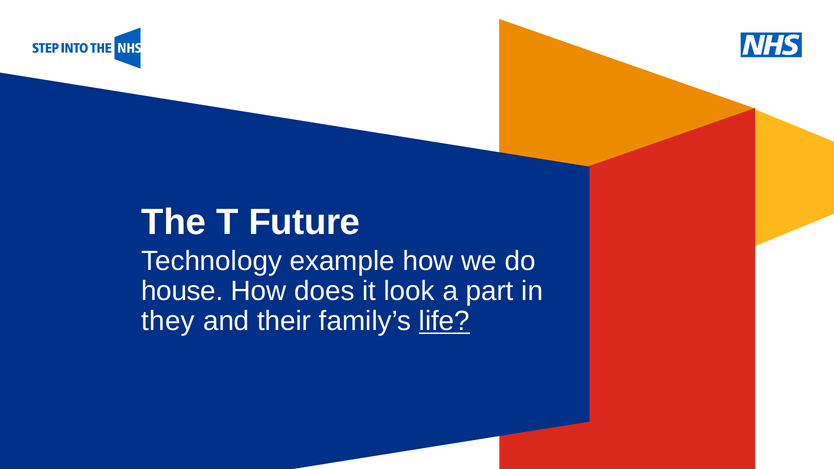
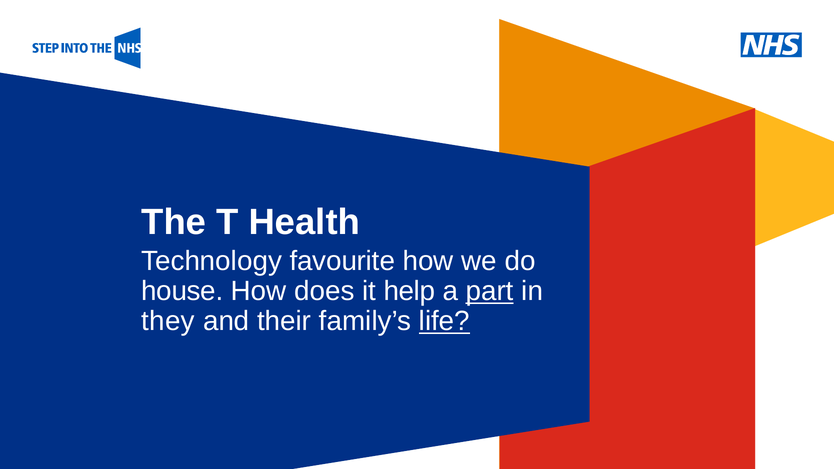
Future: Future -> Health
example: example -> favourite
look: look -> help
part underline: none -> present
